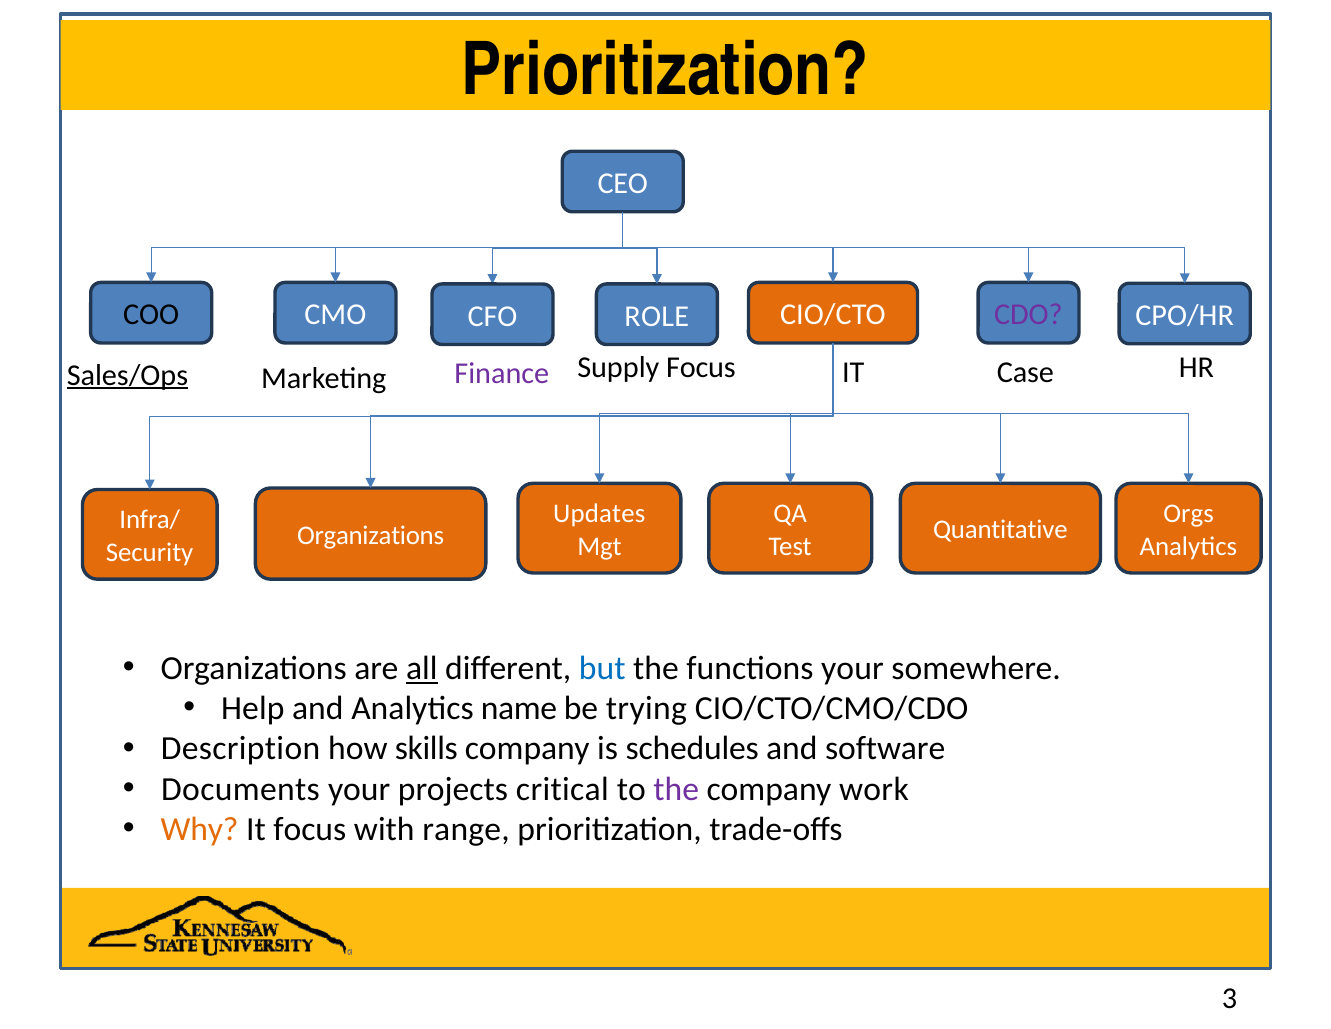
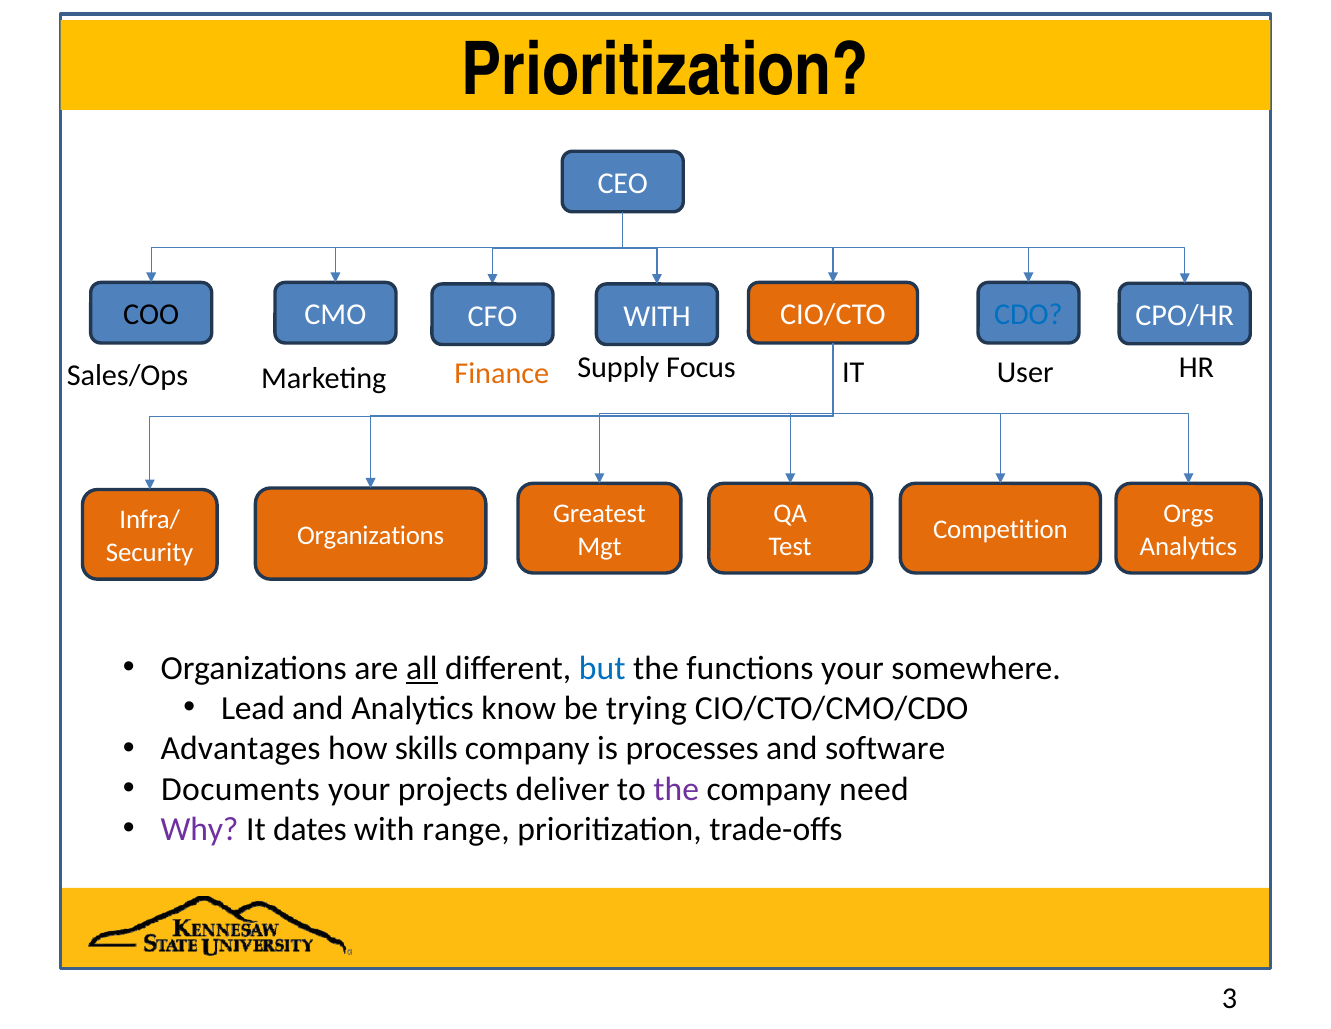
CMO ROLE: ROLE -> WITH
CDO colour: purple -> blue
Finance colour: purple -> orange
Sales/Ops underline: present -> none
Case: Case -> User
Updates: Updates -> Greatest
Quantitative: Quantitative -> Competition
Help: Help -> Lead
name: name -> know
Description: Description -> Advantages
schedules: schedules -> processes
critical: critical -> deliver
work: work -> need
Why colour: orange -> purple
It focus: focus -> dates
